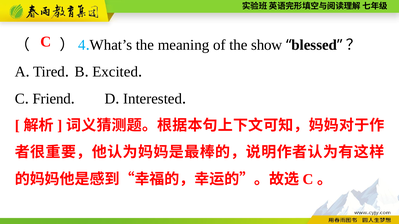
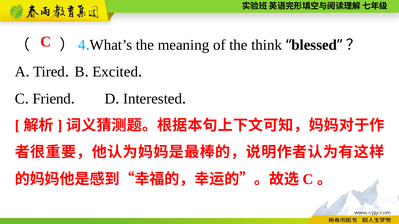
show: show -> think
